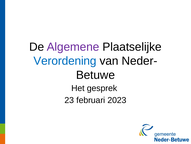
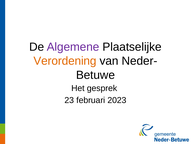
Verordening colour: blue -> orange
